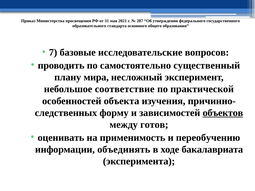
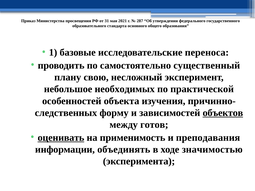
7: 7 -> 1
вопросов: вопросов -> переноса
мира: мира -> свою
соответствие: соответствие -> необходимых
оценивать underline: none -> present
переобучению: переобучению -> преподавания
бакалавриата: бакалавриата -> значимостью
